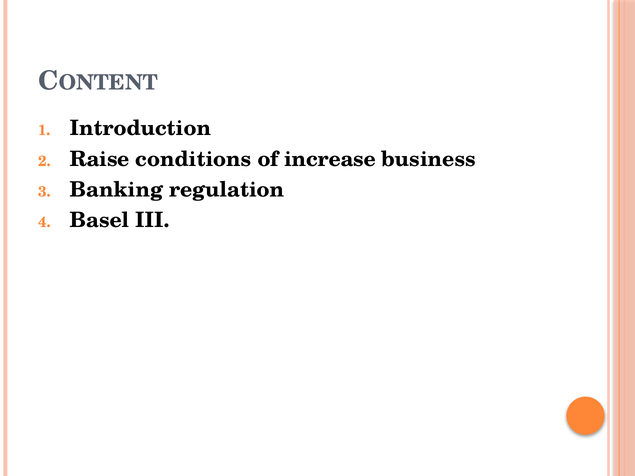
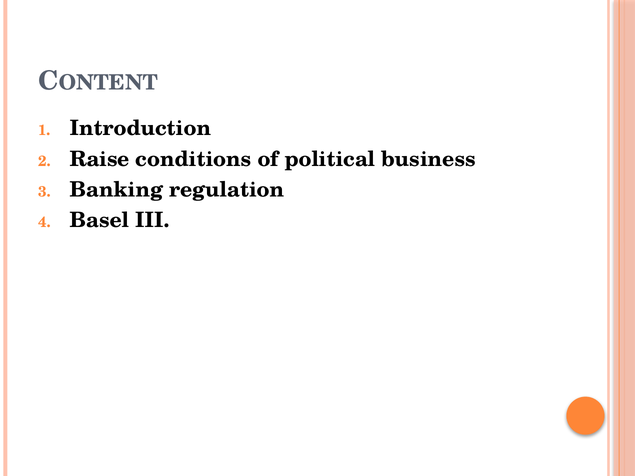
increase: increase -> political
